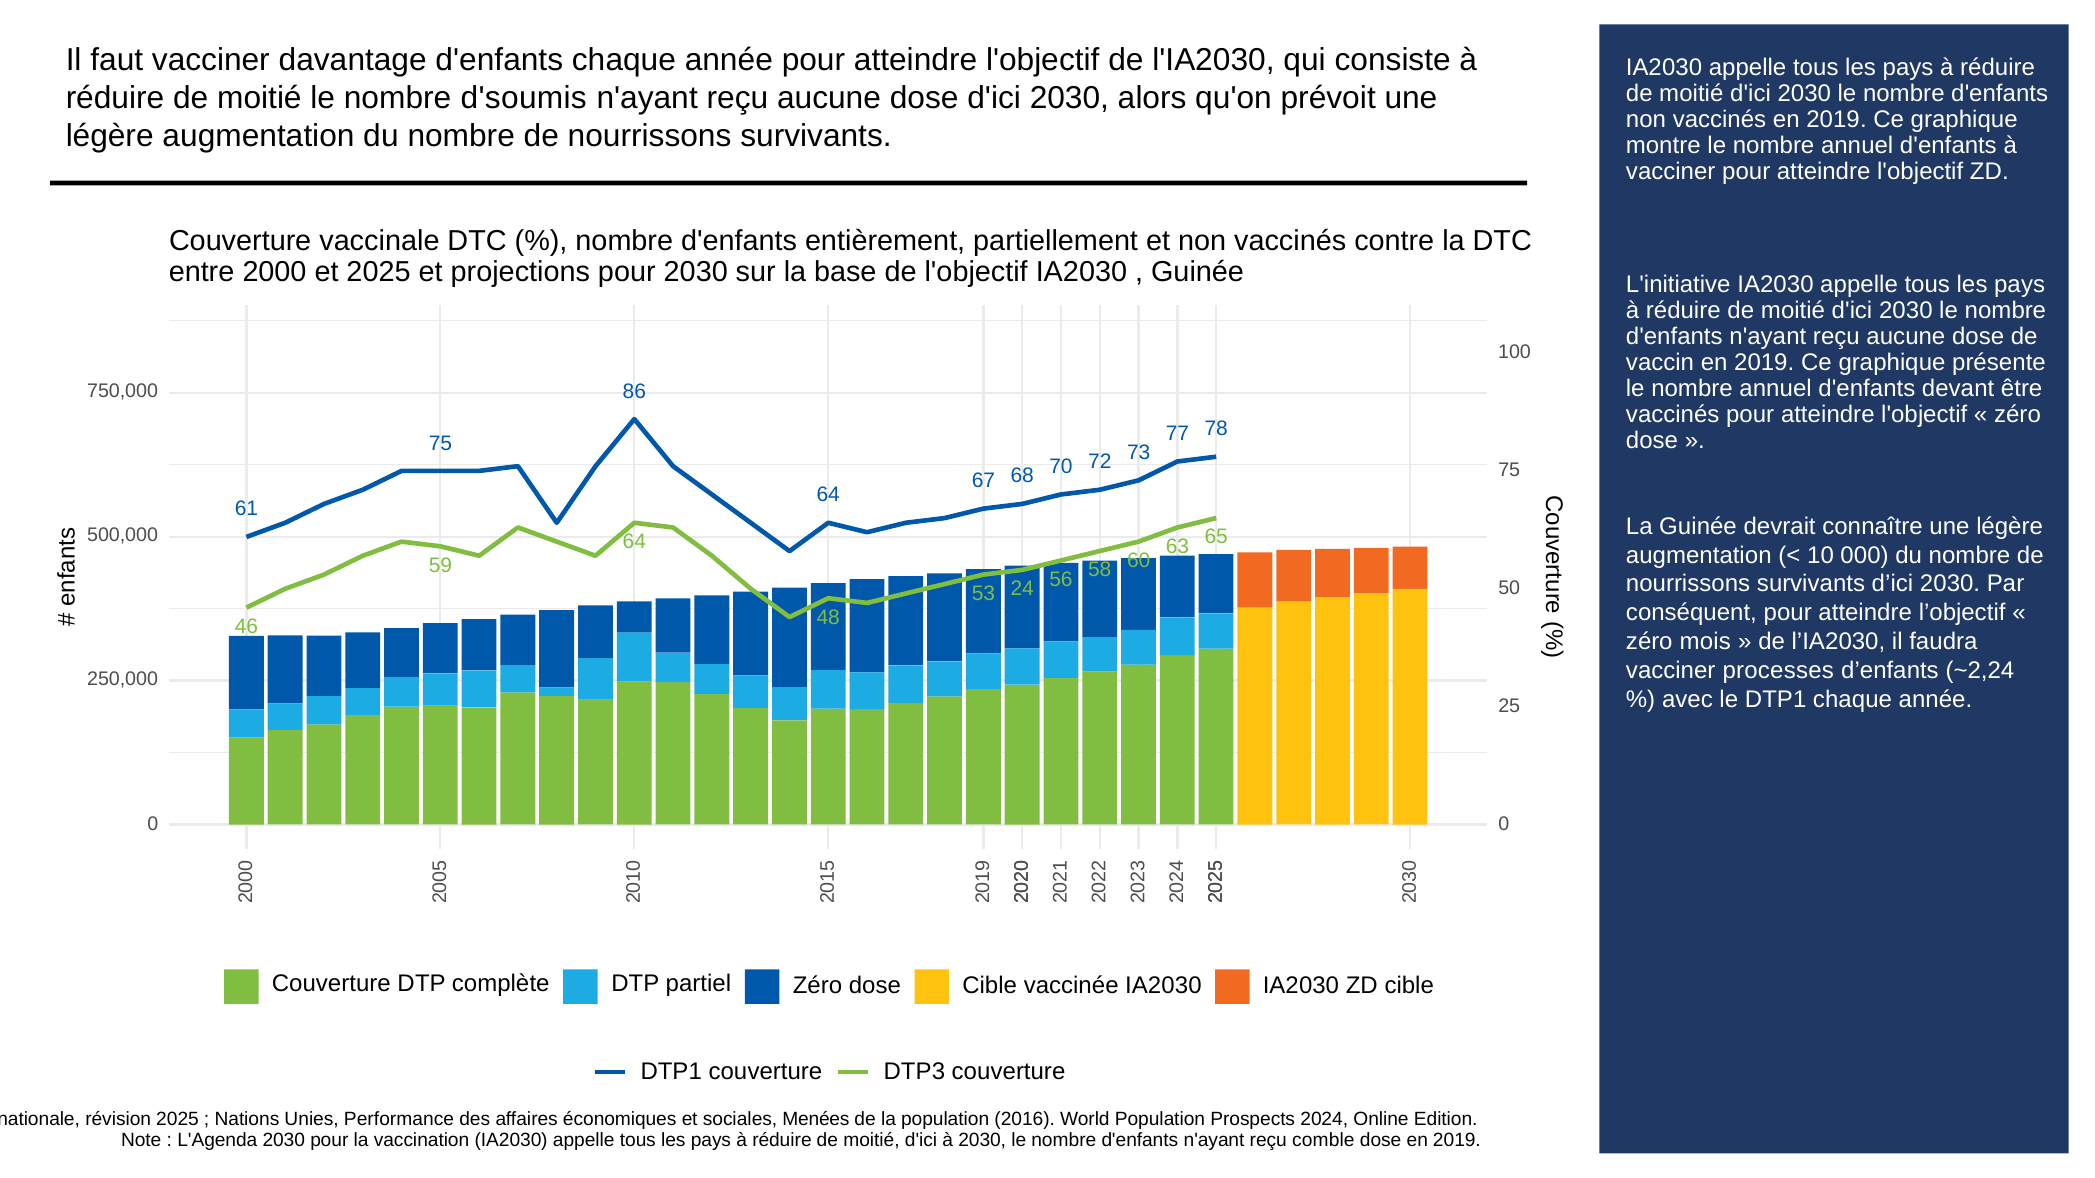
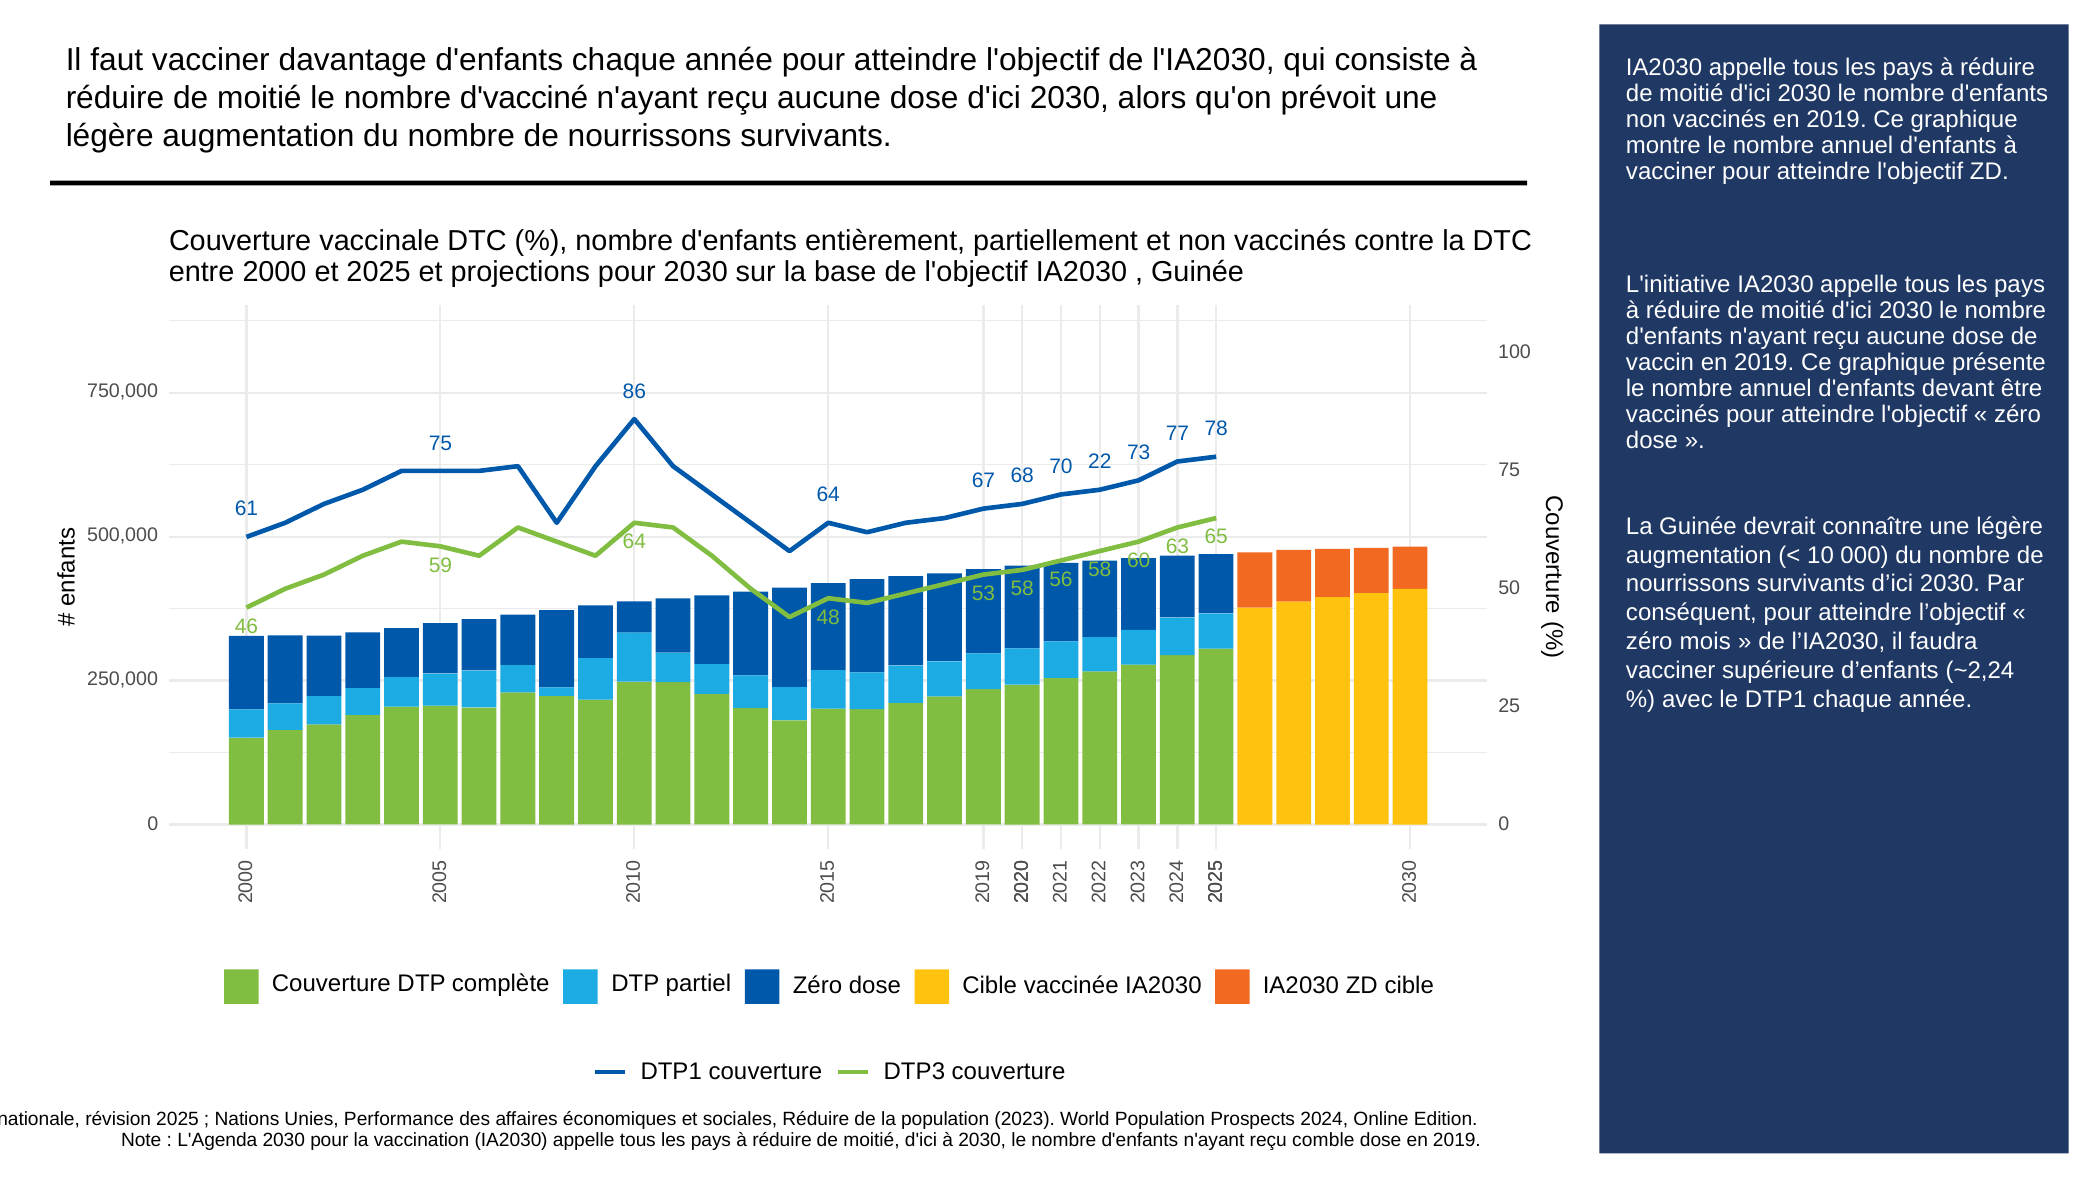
d'soumis: d'soumis -> d'vacciné
72: 72 -> 22
53 24: 24 -> 58
processes: processes -> supérieure
sociales Menées: Menées -> Réduire
2016: 2016 -> 2023
